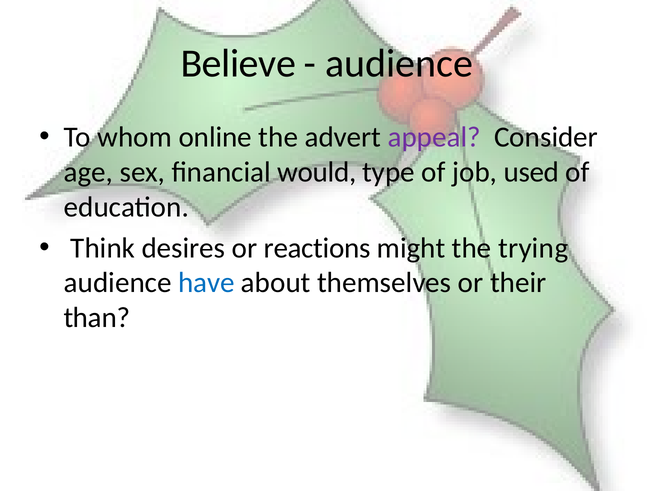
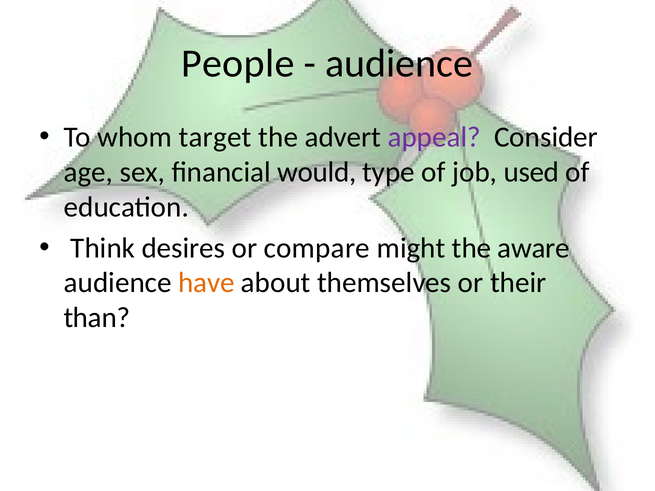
Believe: Believe -> People
online: online -> target
reactions: reactions -> compare
trying: trying -> aware
have colour: blue -> orange
